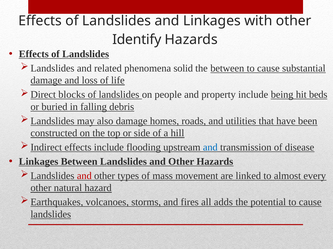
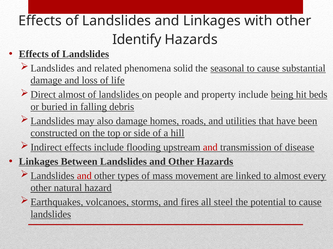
the between: between -> seasonal
blocks at (72, 95): blocks -> almost
and at (210, 148) colour: blue -> red
adds: adds -> steel
